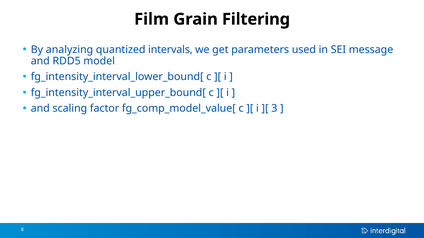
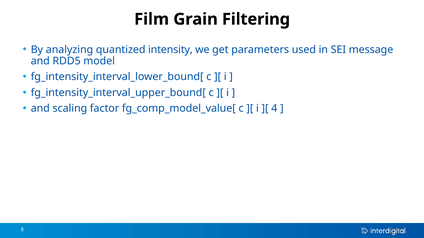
intervals: intervals -> intensity
3: 3 -> 4
